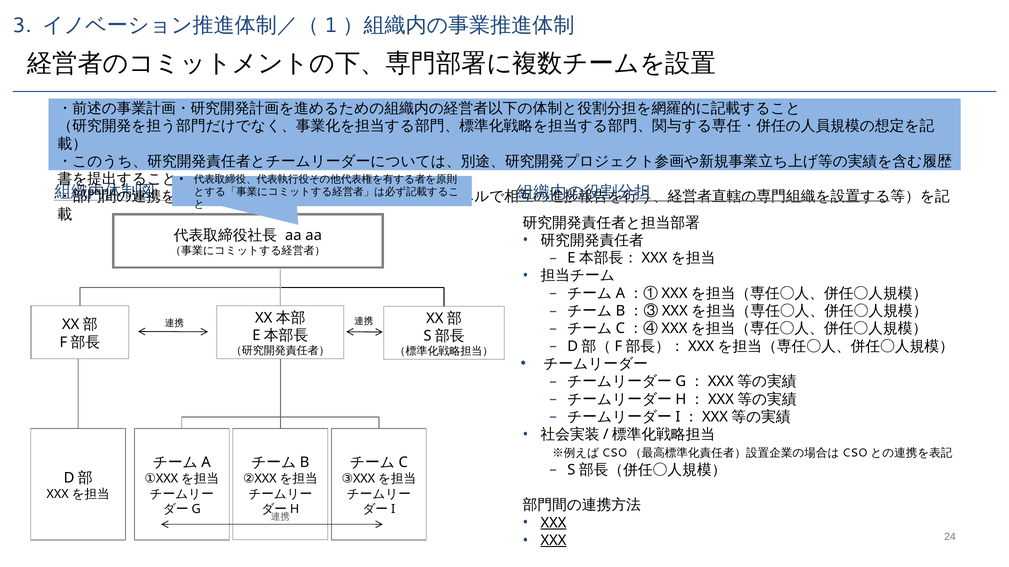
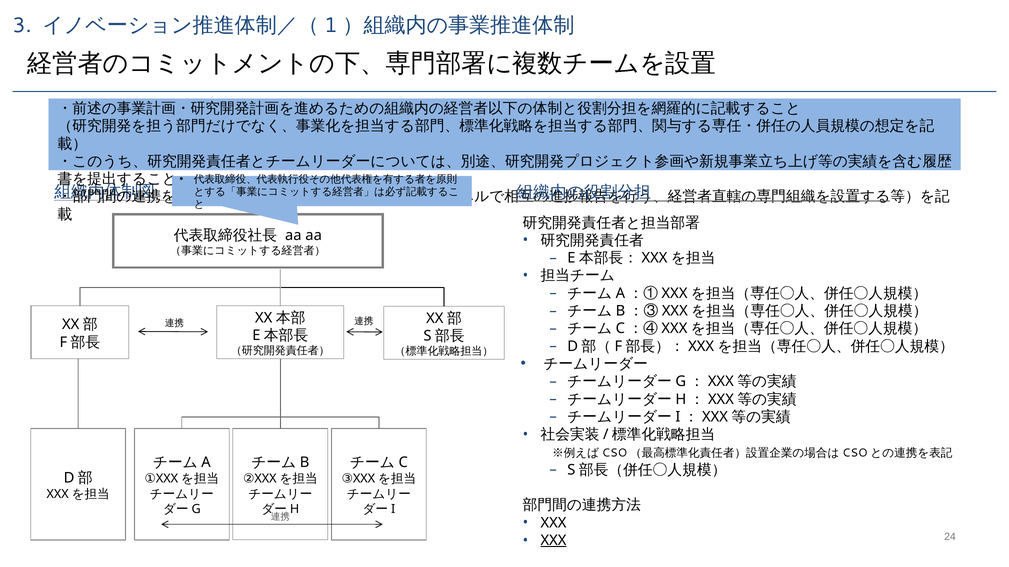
XXX at (553, 523) underline: present -> none
